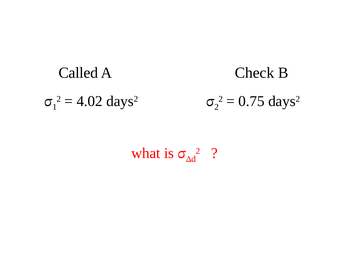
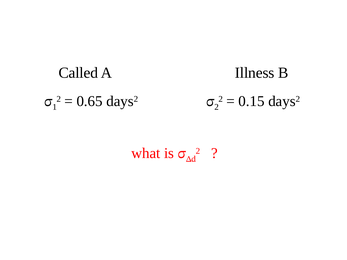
Check: Check -> Illness
4.02: 4.02 -> 0.65
0.75: 0.75 -> 0.15
